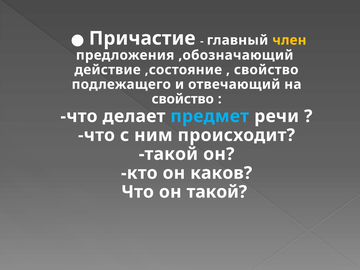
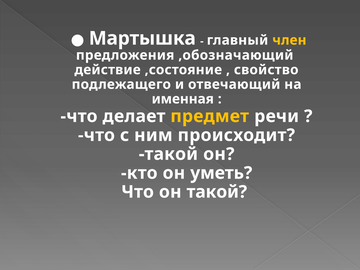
Причастие: Причастие -> Мартышка
свойство at (183, 99): свойство -> именная
предмет colour: light blue -> yellow
каков: каков -> уметь
